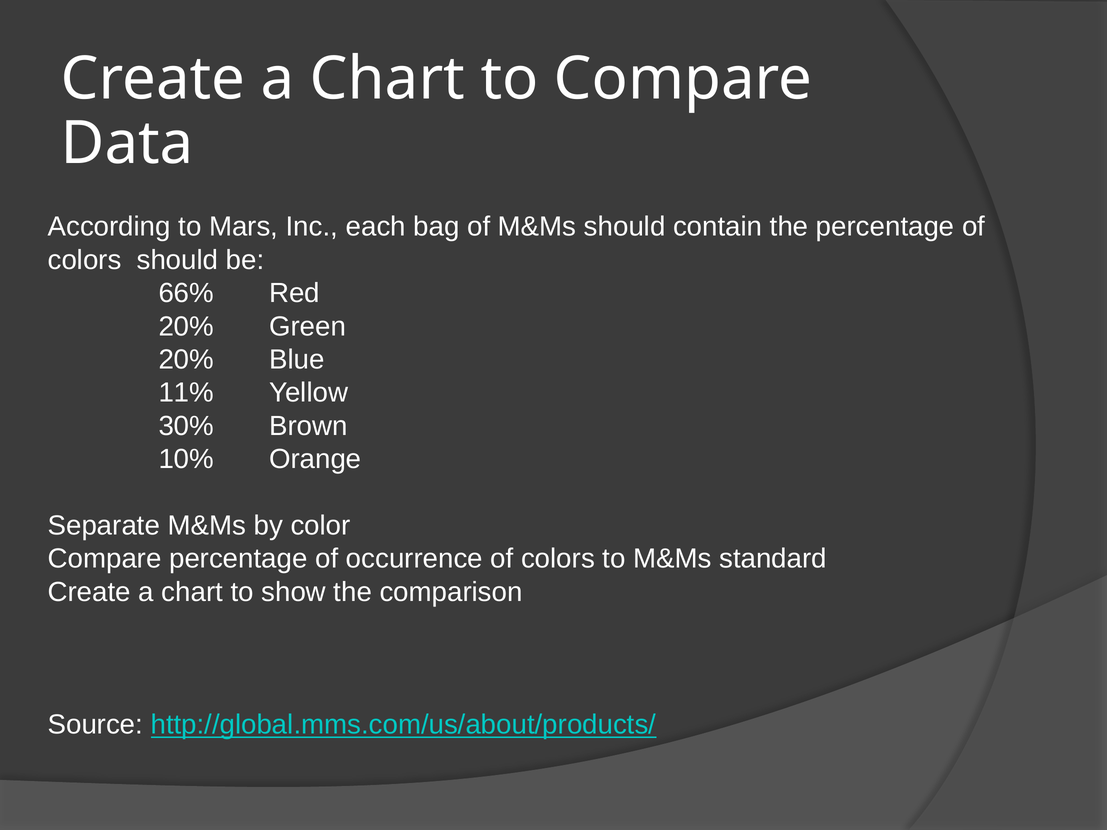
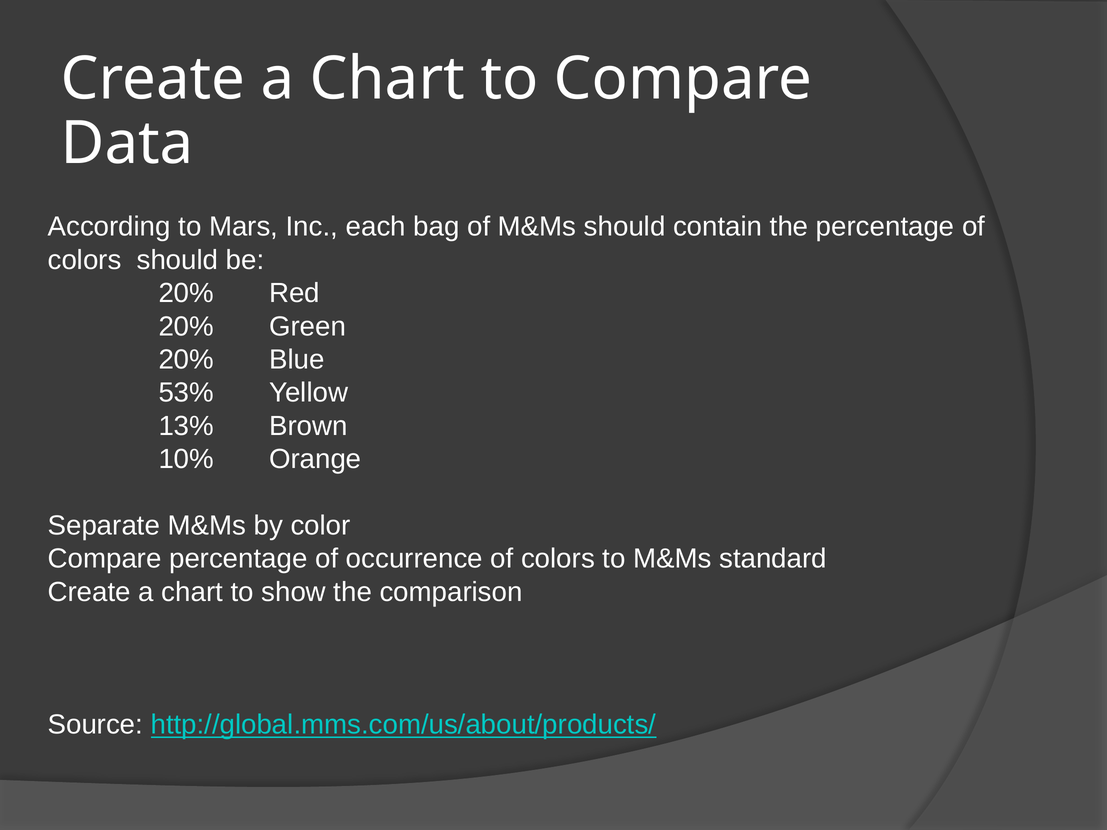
66% at (186, 293): 66% -> 20%
11%: 11% -> 53%
30%: 30% -> 13%
